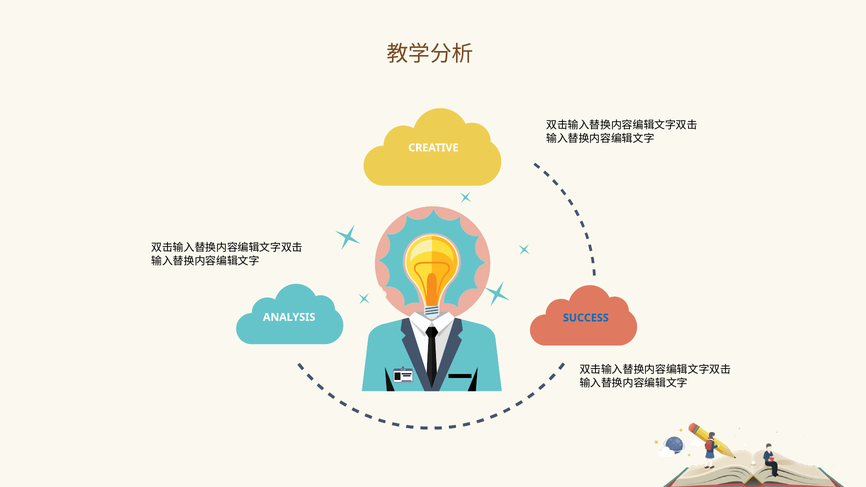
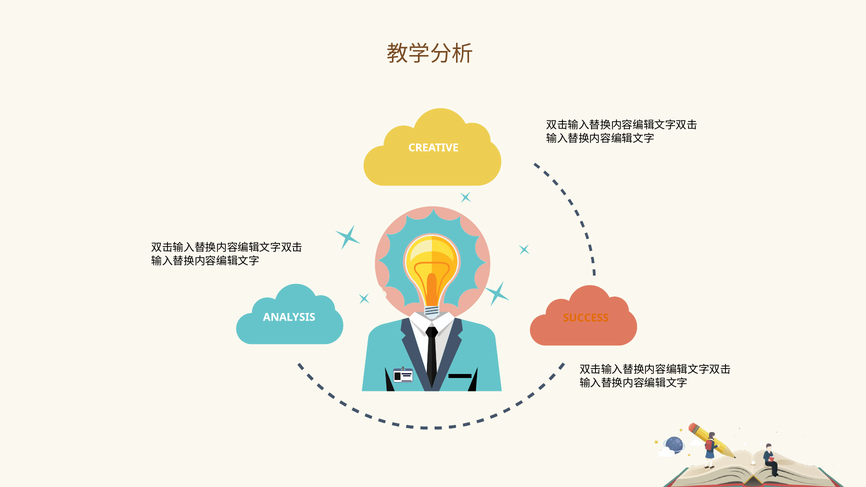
SUCCESS colour: blue -> orange
